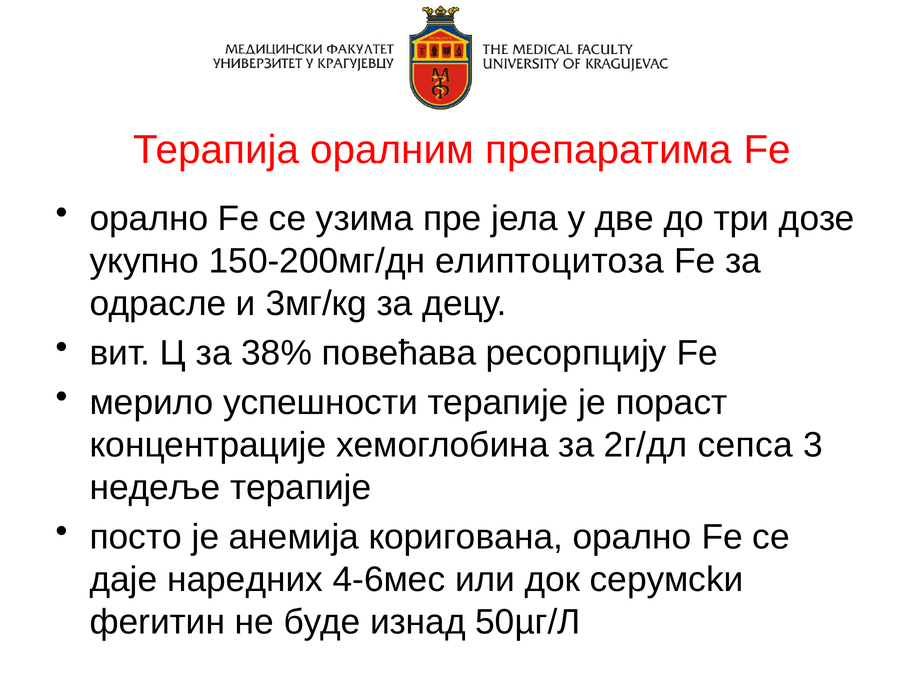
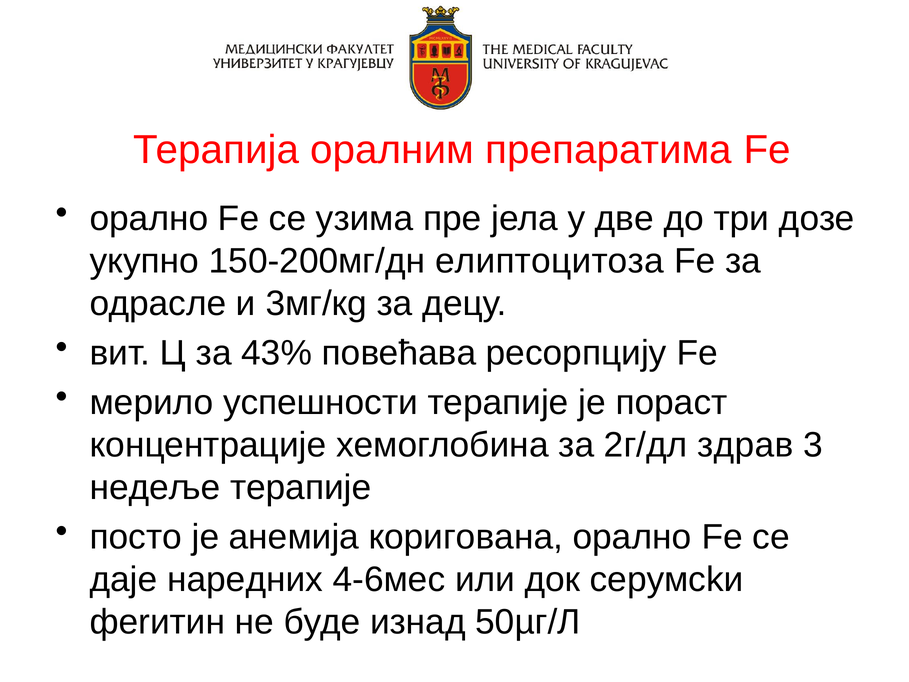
38%: 38% -> 43%
сепса: сепса -> здрав
